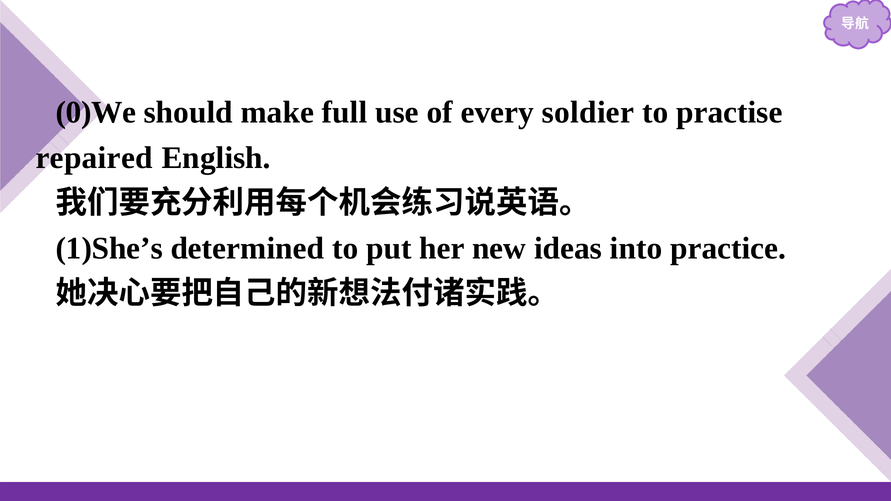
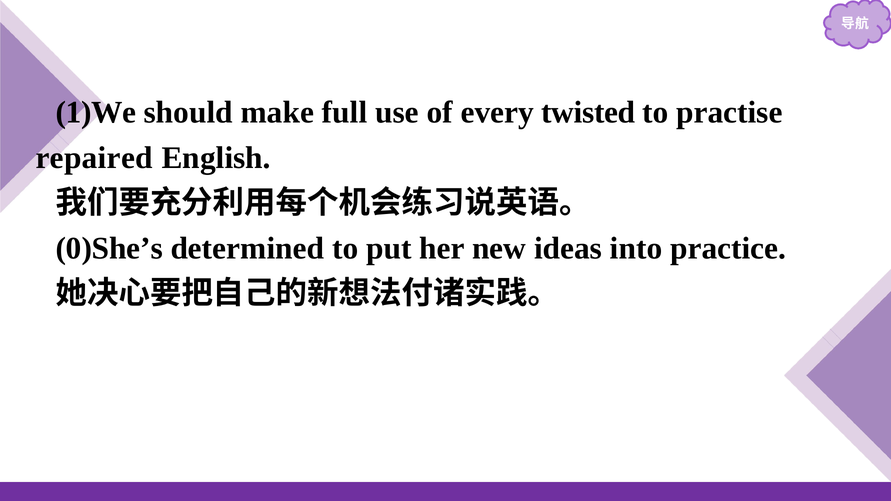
0)We: 0)We -> 1)We
soldier: soldier -> twisted
1)She’s: 1)She’s -> 0)She’s
